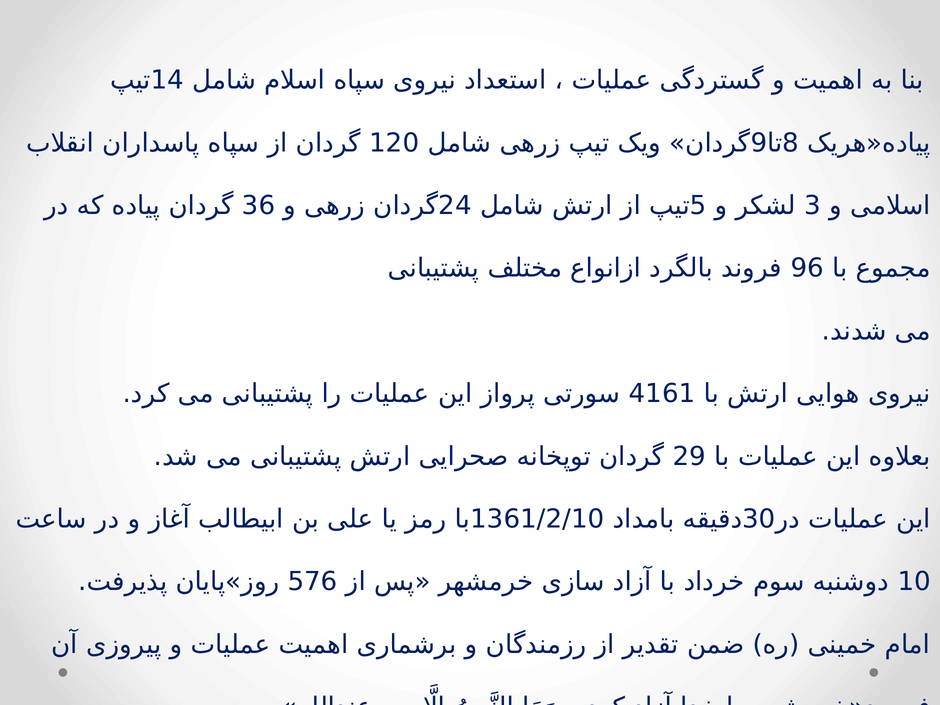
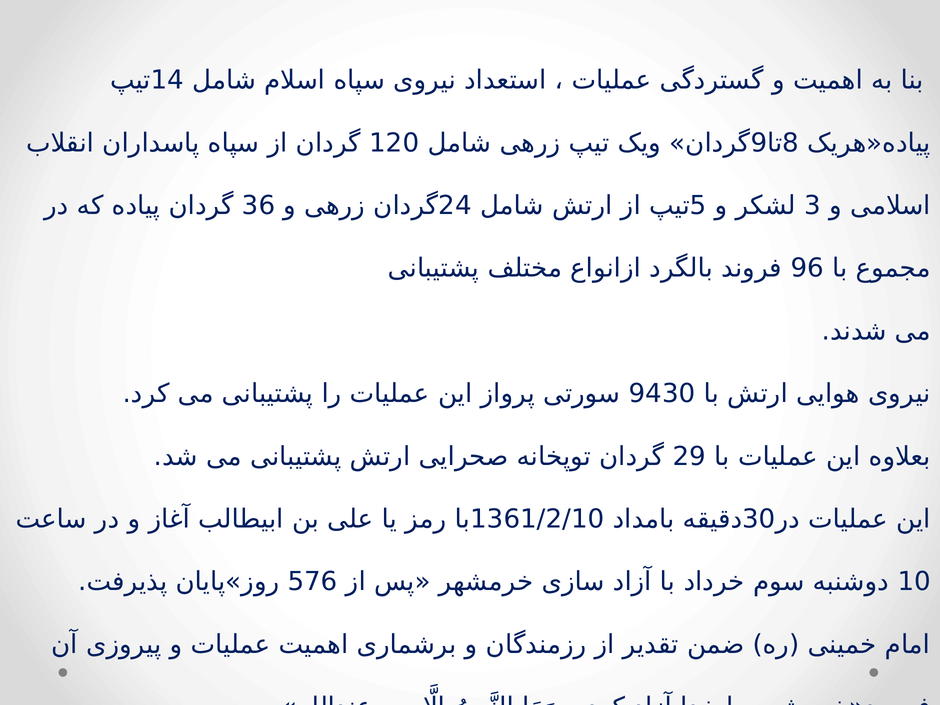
4161: 4161 -> 9430
